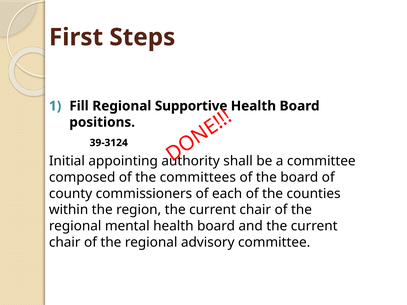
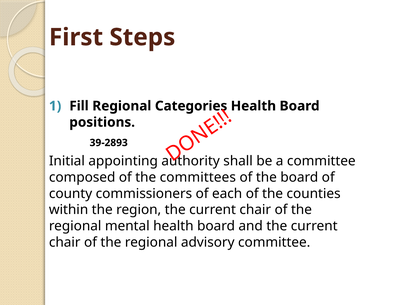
Supportive: Supportive -> Categories
39-3124: 39-3124 -> 39-2893
